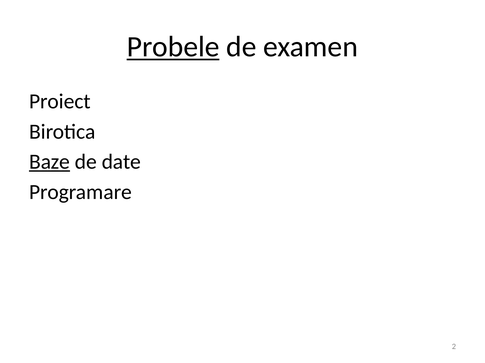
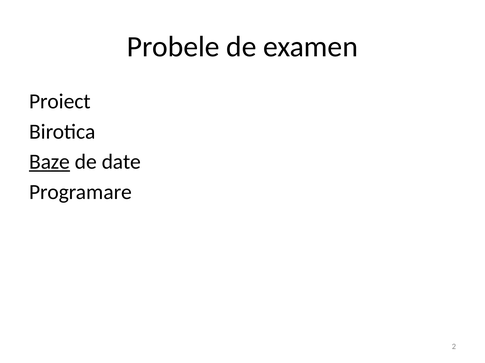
Probele underline: present -> none
